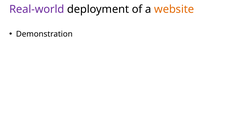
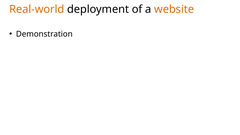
Real-world colour: purple -> orange
